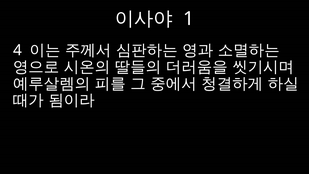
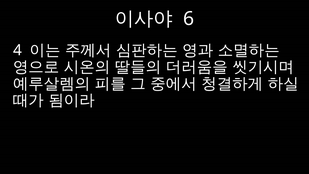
1: 1 -> 6
